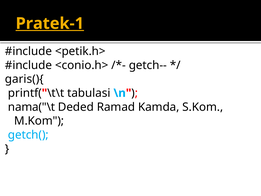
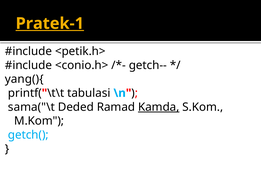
garis(){: garis(){ -> yang(){
nama("\t: nama("\t -> sama("\t
Kamda underline: none -> present
